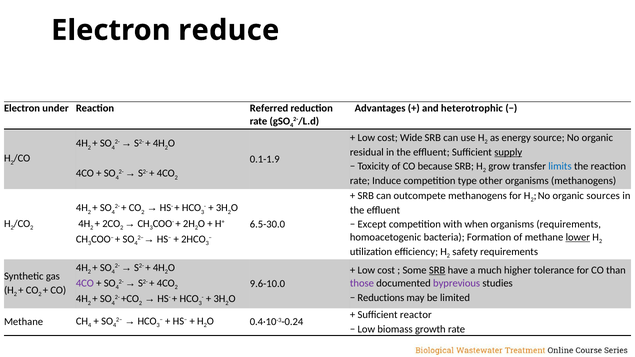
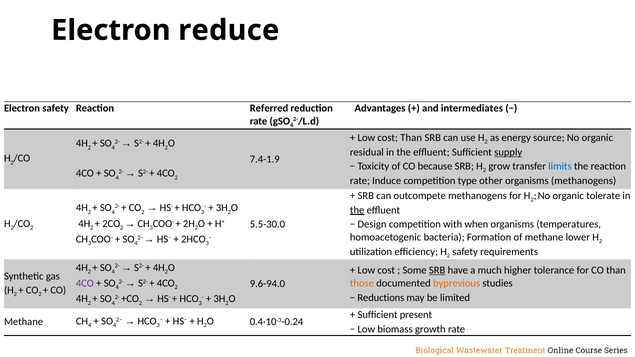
Electron under: under -> safety
heterotrophic: heterotrophic -> intermediates
cost Wide: Wide -> Than
0.1-1.9: 0.1-1.9 -> 7.4-1.9
sources: sources -> tolerate
the at (357, 210) underline: none -> present
Except: Except -> Design
organisms requirements: requirements -> temperatures
6.5-30.0: 6.5-30.0 -> 5.5-30.0
lower underline: present -> none
those colour: purple -> orange
byprevious colour: purple -> orange
9.6-10.0: 9.6-10.0 -> 9.6-94.0
reactor: reactor -> present
